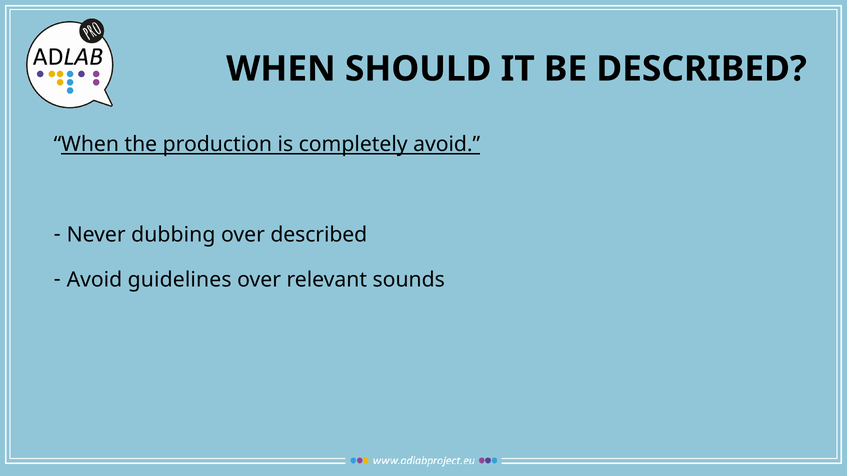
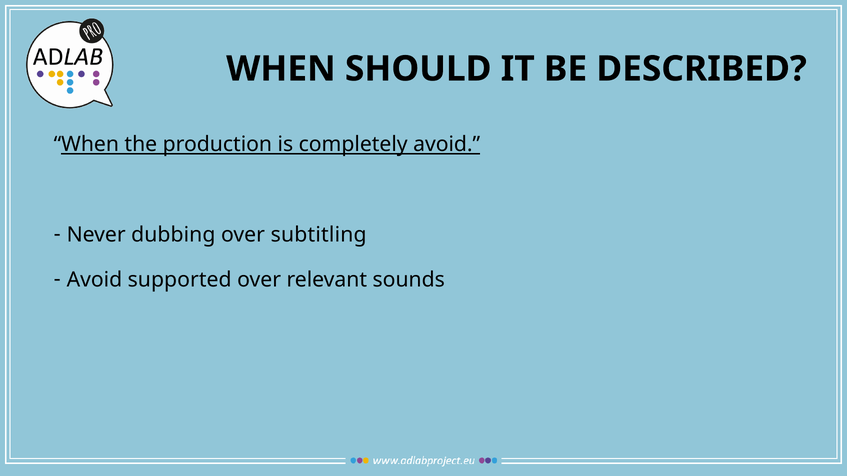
over described: described -> subtitling
guidelines: guidelines -> supported
